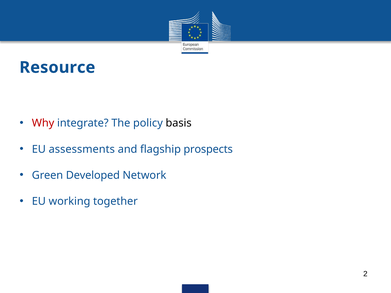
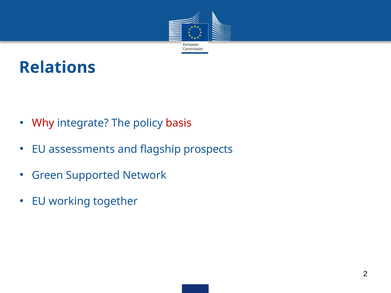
Resource: Resource -> Relations
basis colour: black -> red
Developed: Developed -> Supported
